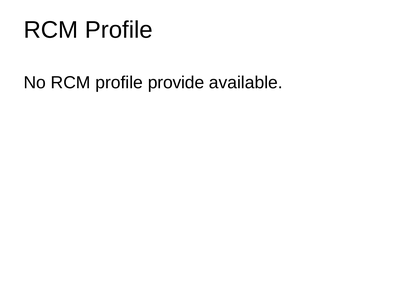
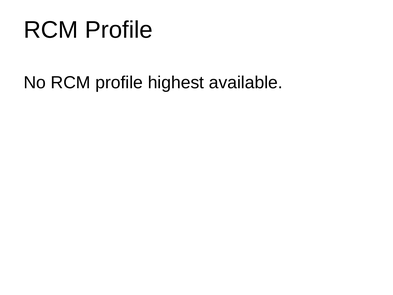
provide: provide -> highest
